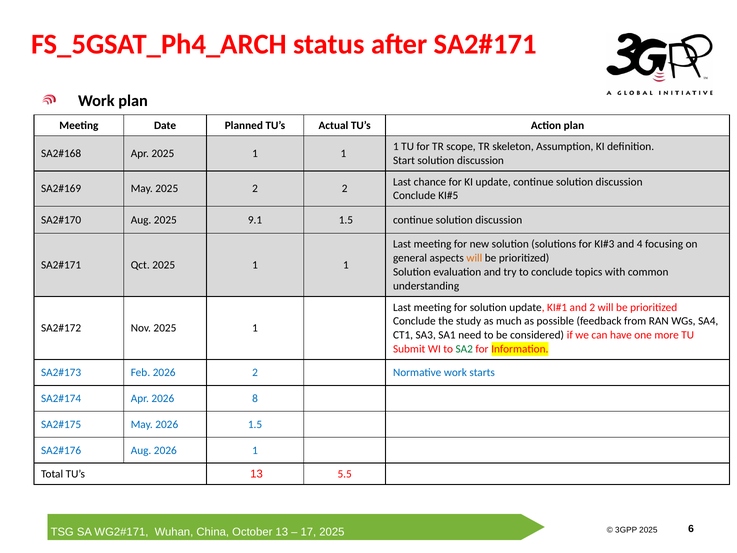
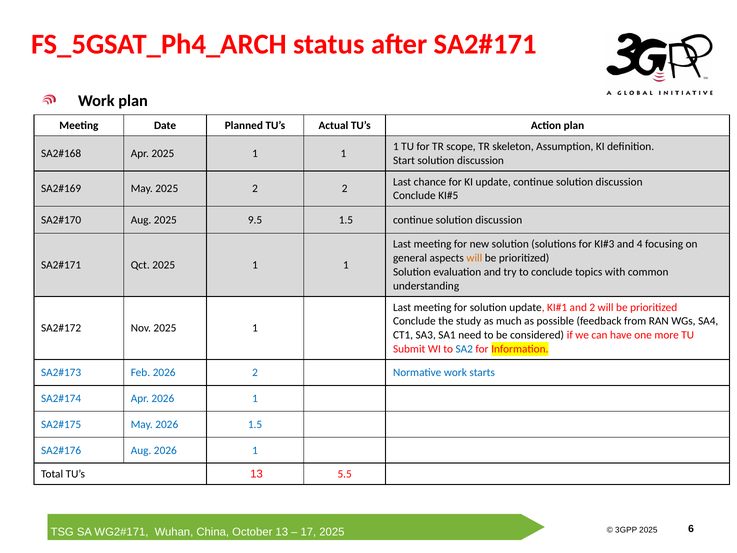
9.1: 9.1 -> 9.5
SA2 colour: green -> blue
Apr 2026 8: 8 -> 1
